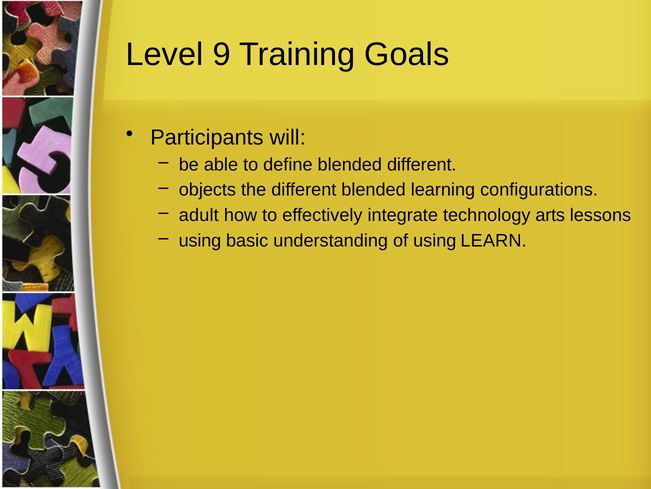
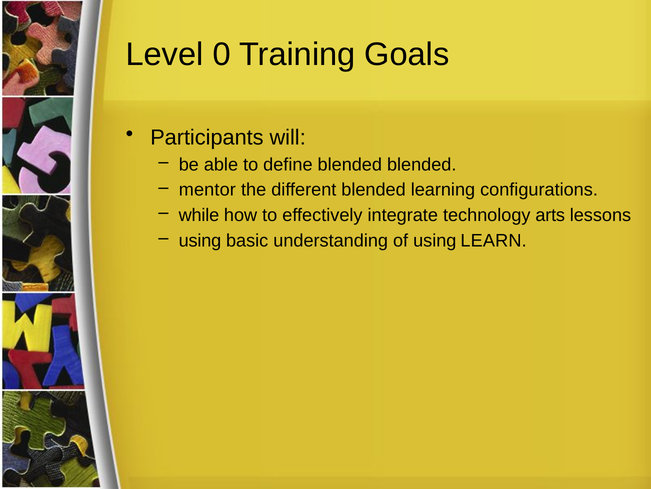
9: 9 -> 0
blended different: different -> blended
objects: objects -> mentor
adult: adult -> while
